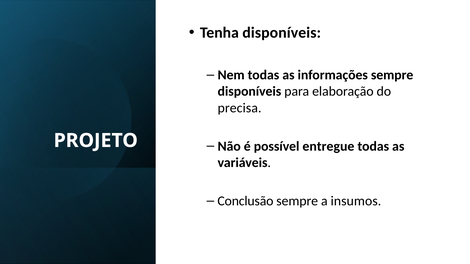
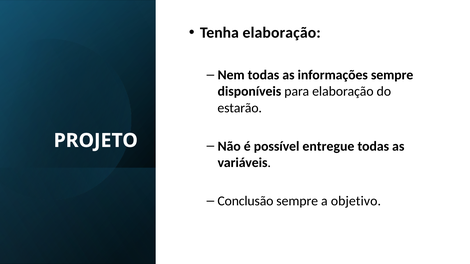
Tenha disponíveis: disponíveis -> elaboração
precisa: precisa -> estarão
insumos: insumos -> objetivo
